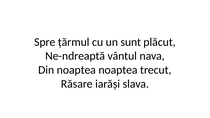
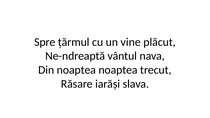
sunt: sunt -> vine
